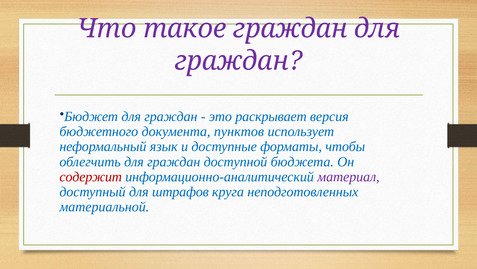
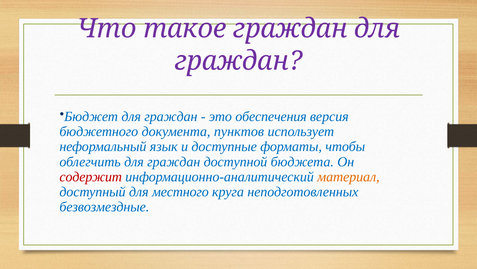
раскрывает: раскрывает -> обеспечения
материал colour: purple -> orange
штрафов: штрафов -> местного
материальной: материальной -> безвозмездные
